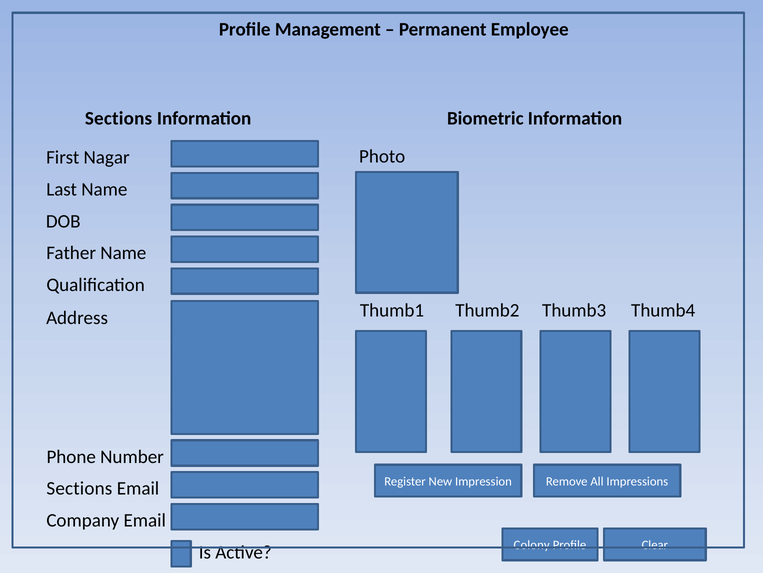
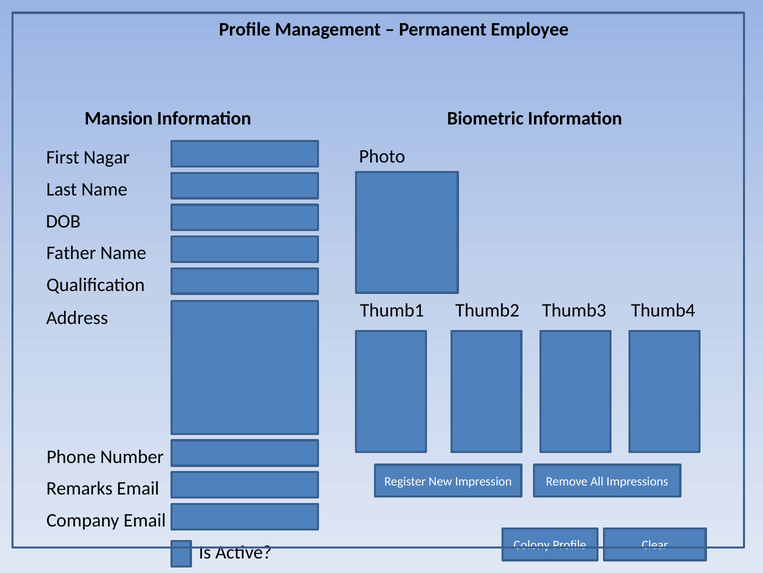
Sections at (119, 118): Sections -> Mansion
Sections at (79, 488): Sections -> Remarks
